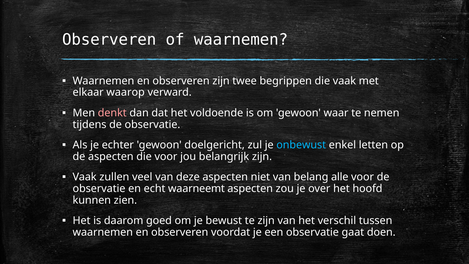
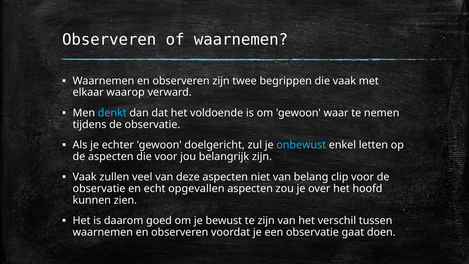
denkt colour: pink -> light blue
alle: alle -> clip
waarneemt: waarneemt -> opgevallen
